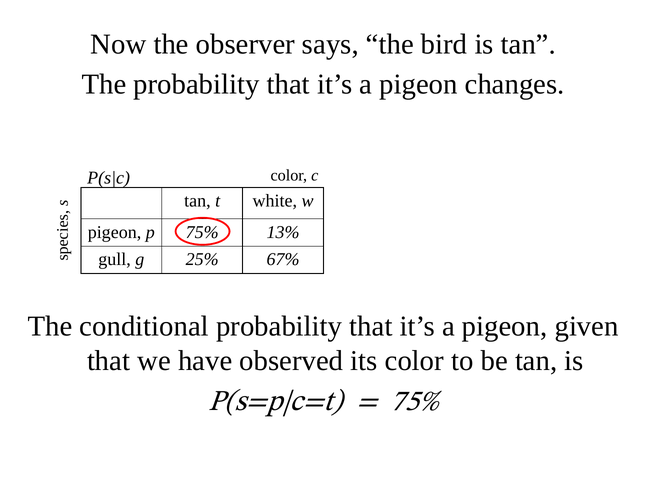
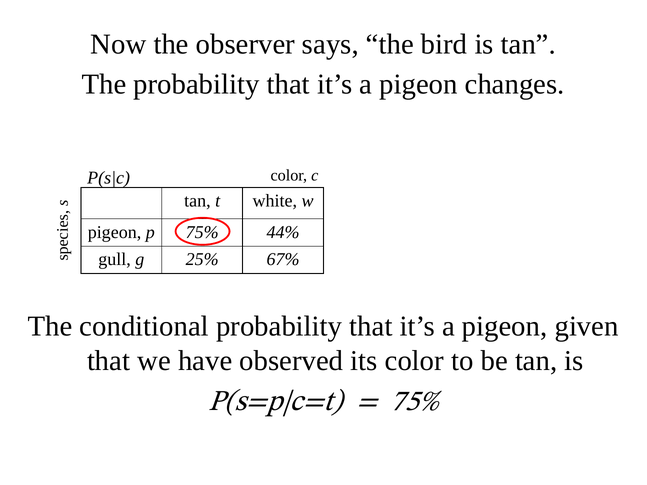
13%: 13% -> 44%
